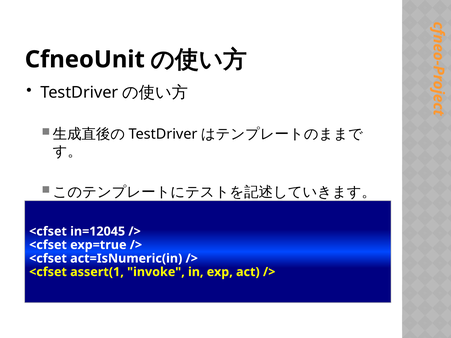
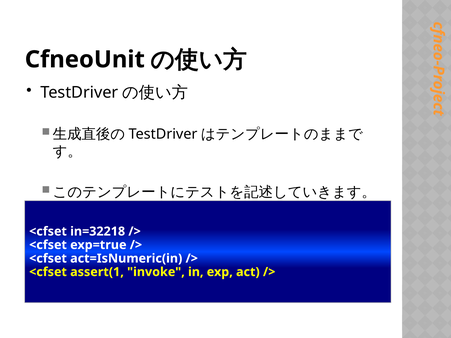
in=12045: in=12045 -> in=32218
